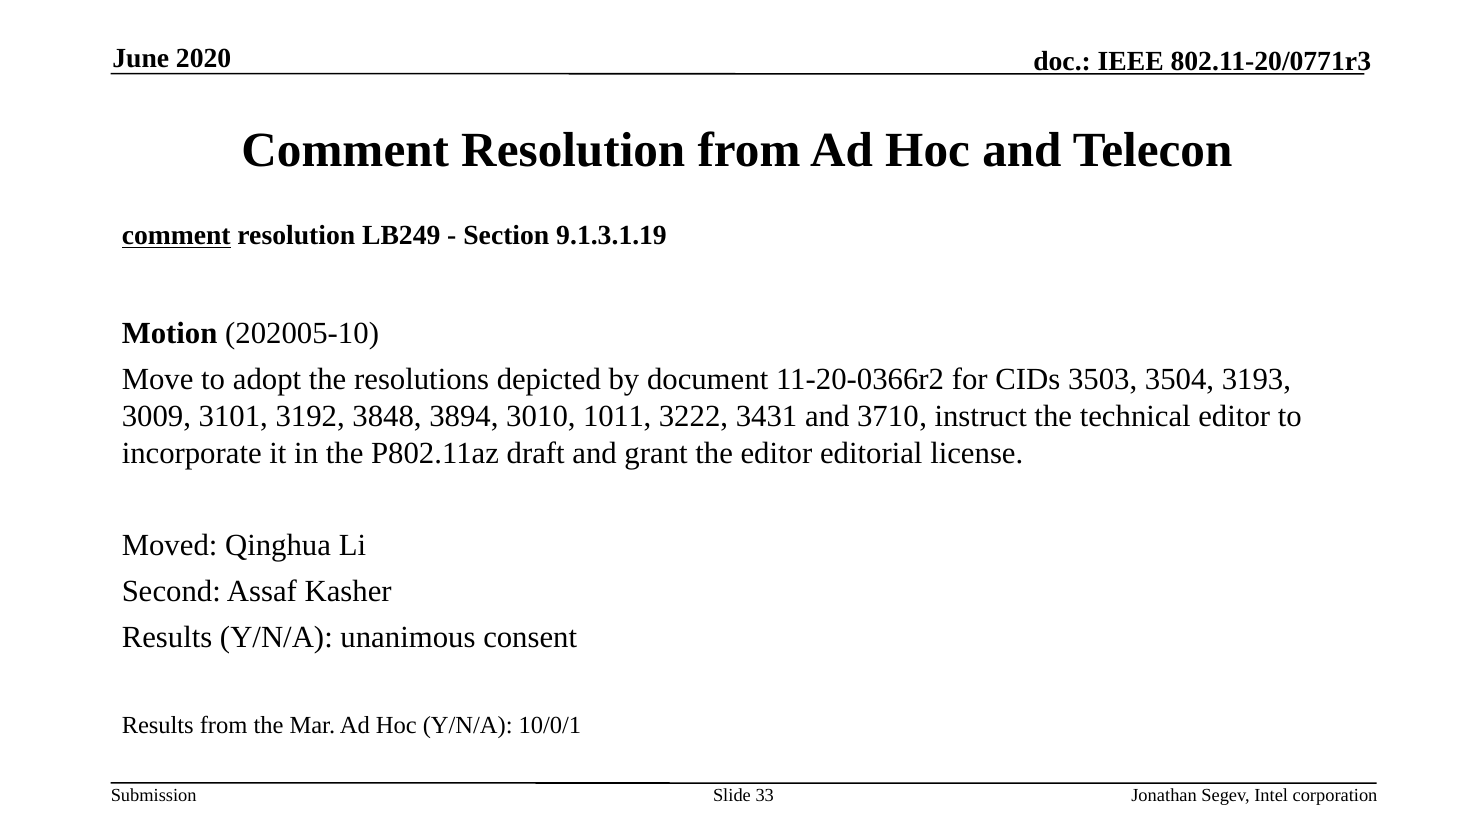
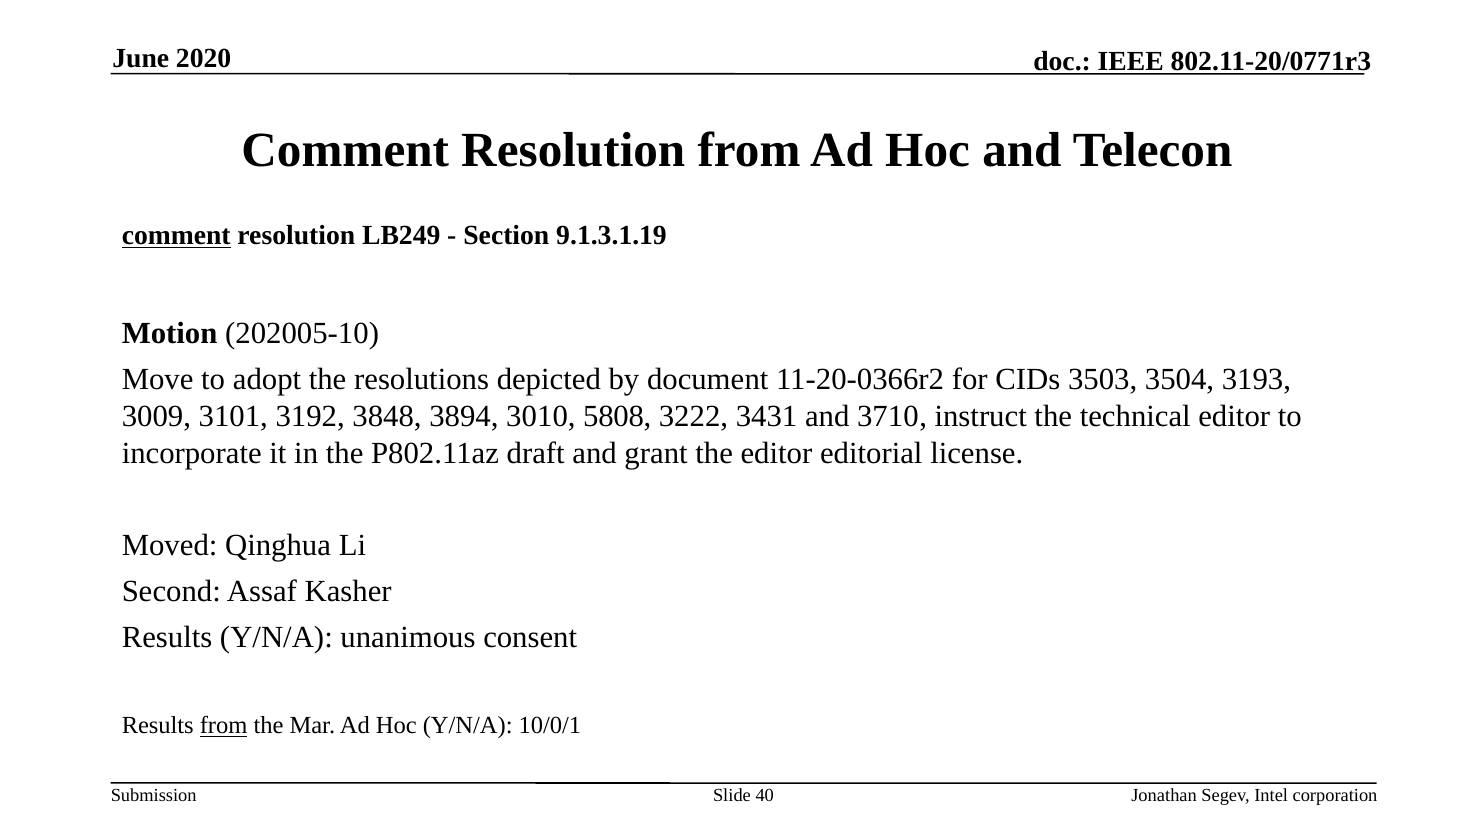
1011: 1011 -> 5808
from at (224, 726) underline: none -> present
33: 33 -> 40
